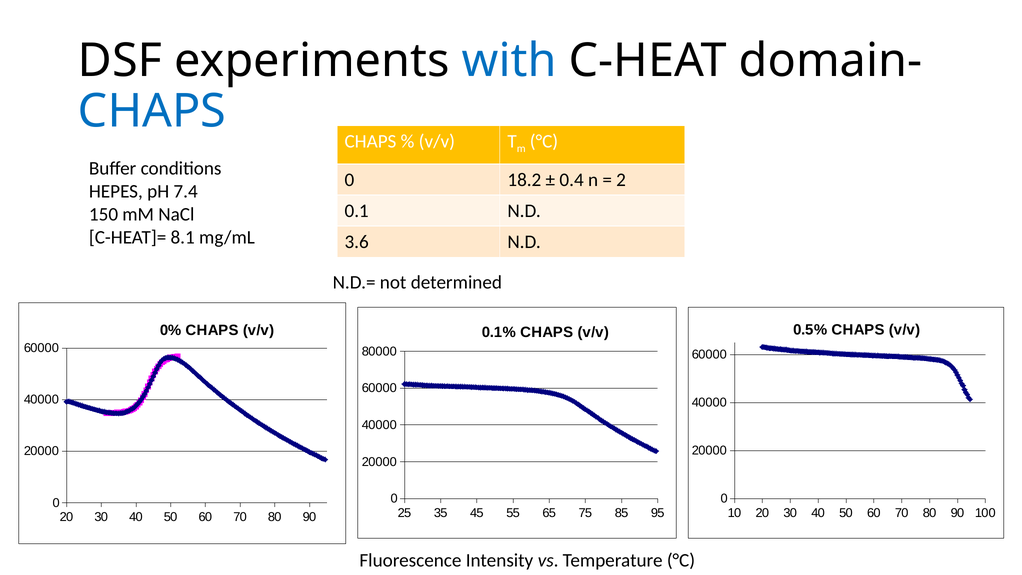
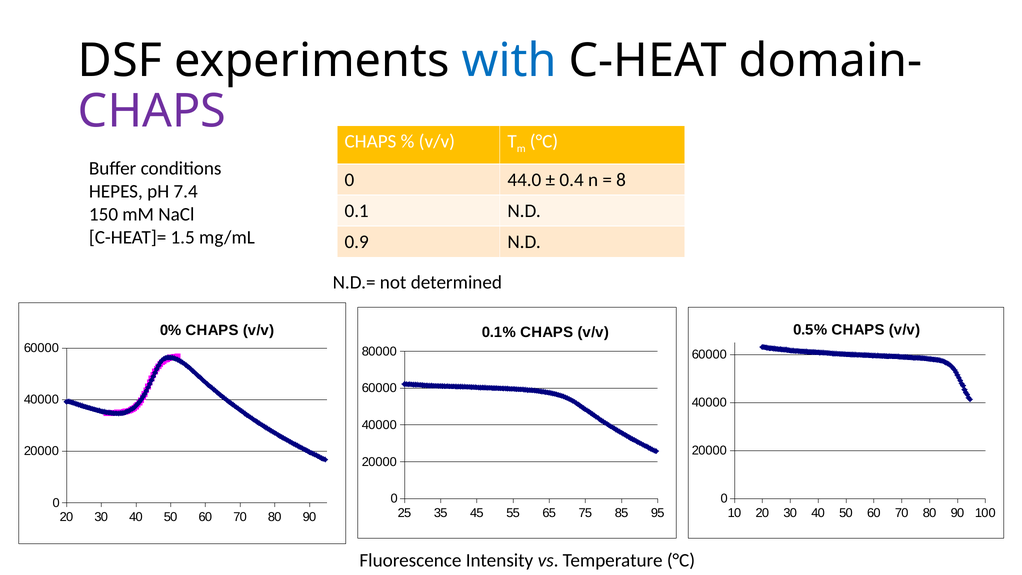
CHAPS at (152, 111) colour: blue -> purple
18.2: 18.2 -> 44.0
2: 2 -> 8
8.1: 8.1 -> 1.5
3.6: 3.6 -> 0.9
